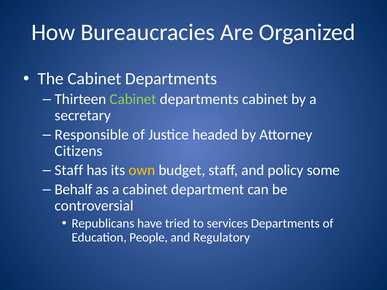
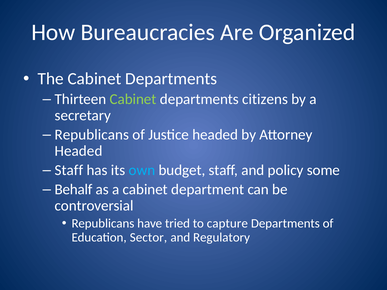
departments cabinet: cabinet -> citizens
Responsible at (92, 135): Responsible -> Republicans
Citizens at (79, 151): Citizens -> Headed
own colour: yellow -> light blue
services: services -> capture
People: People -> Sector
